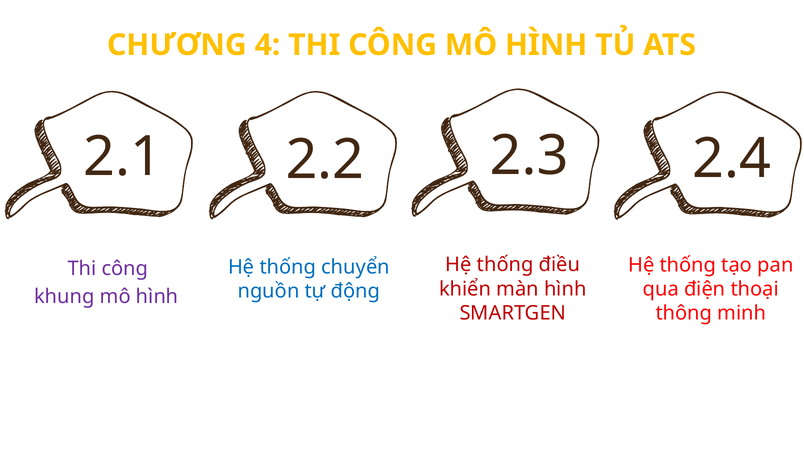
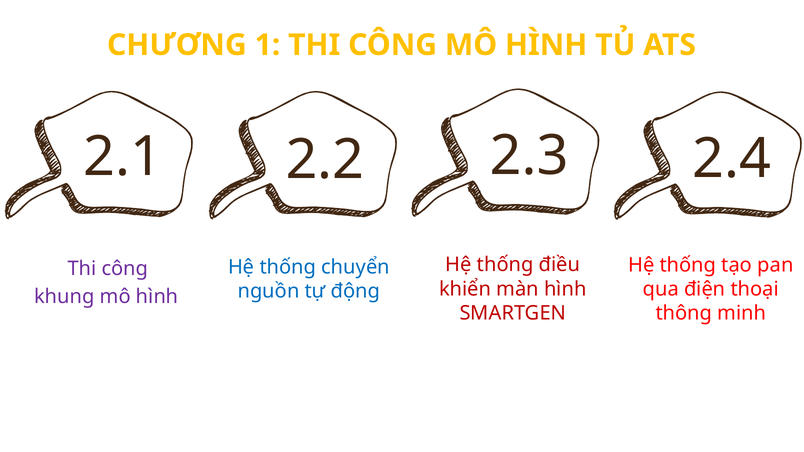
4: 4 -> 1
